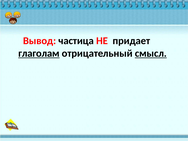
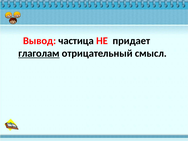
смысл underline: present -> none
